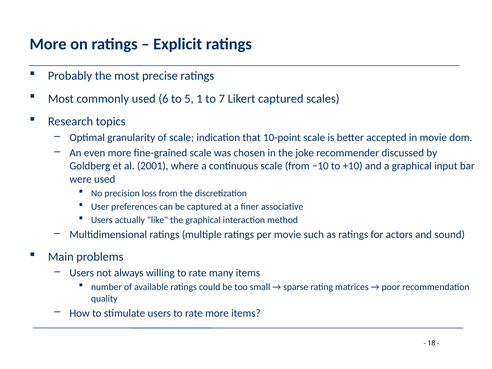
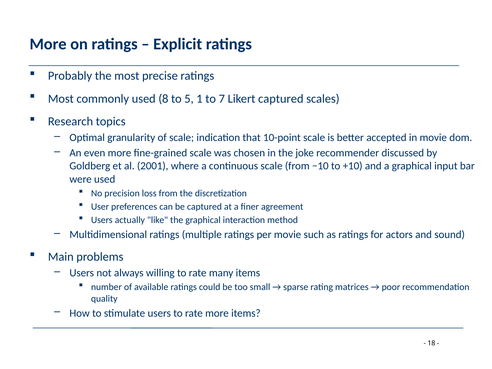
6: 6 -> 8
associative: associative -> agreement
